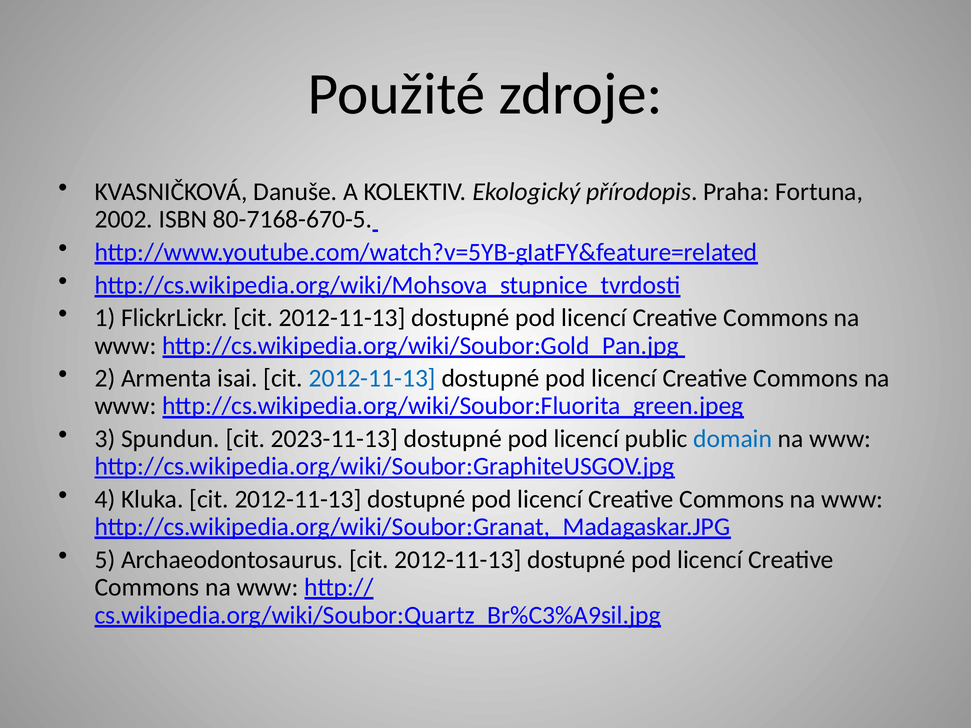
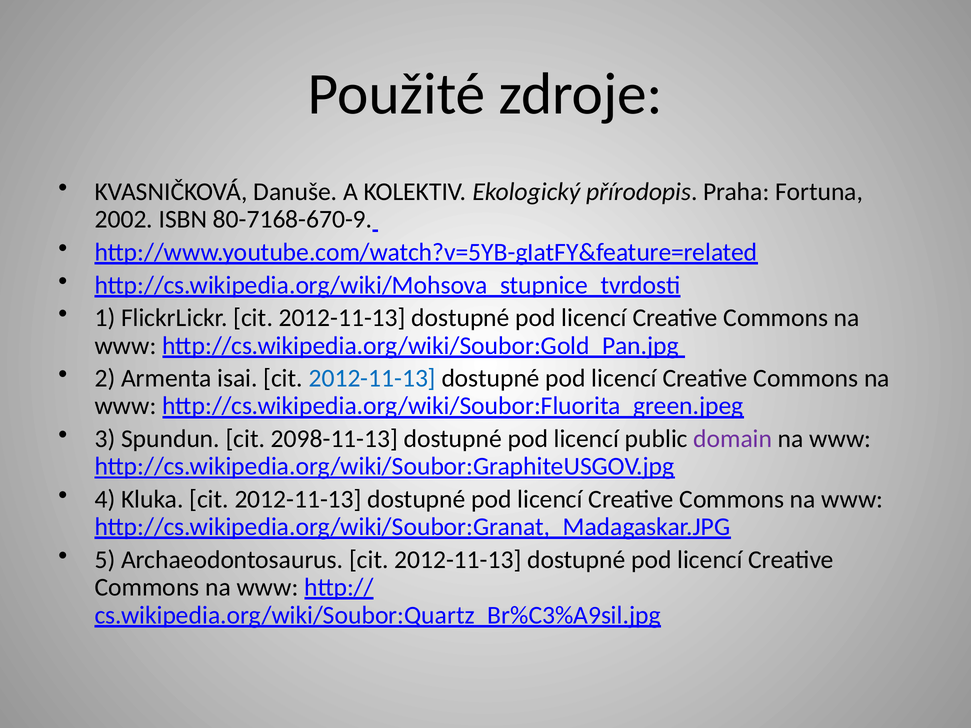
80-7168-670-5: 80-7168-670-5 -> 80-7168-670-9
2023-11-13: 2023-11-13 -> 2098-11-13
domain colour: blue -> purple
